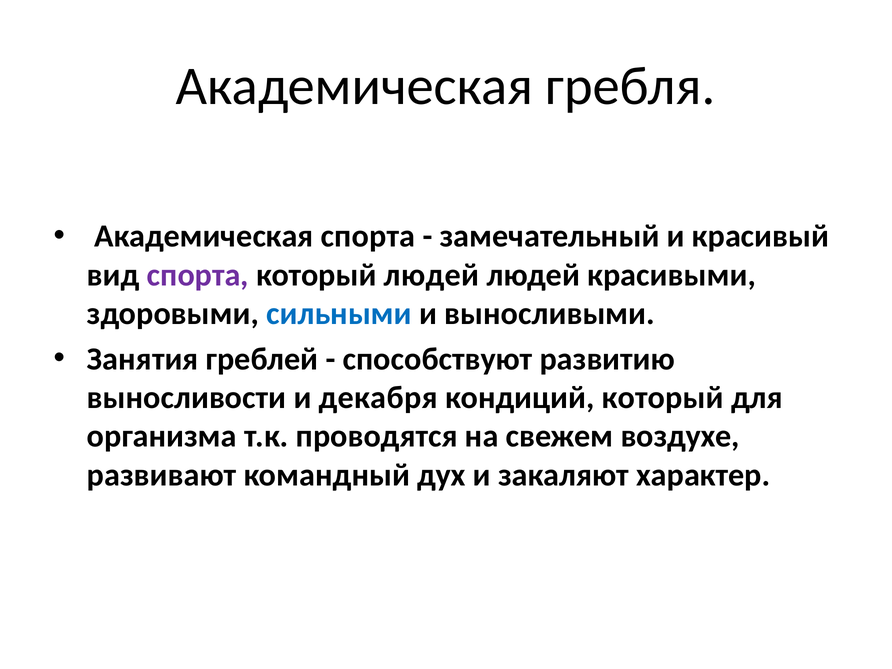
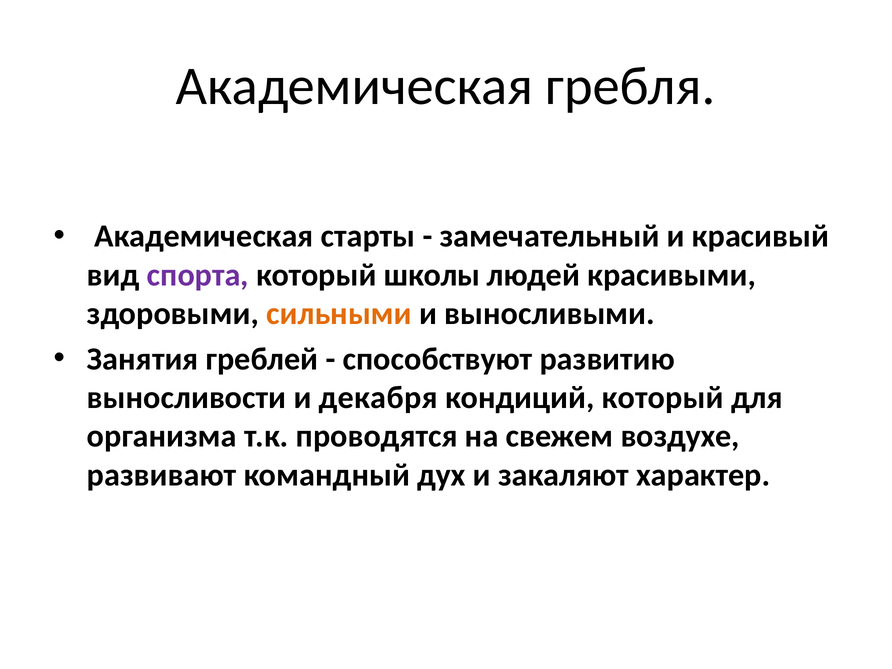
Академическая спорта: спорта -> старты
который людей: людей -> школы
сильными colour: blue -> orange
